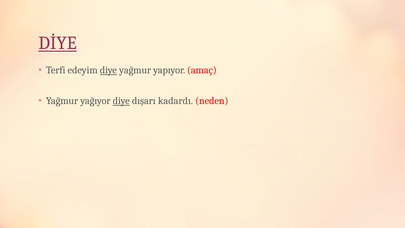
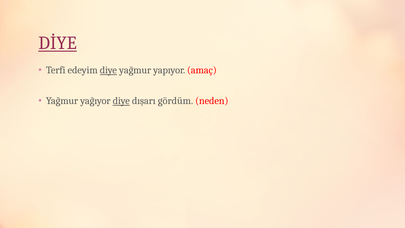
kadardı: kadardı -> gördüm
